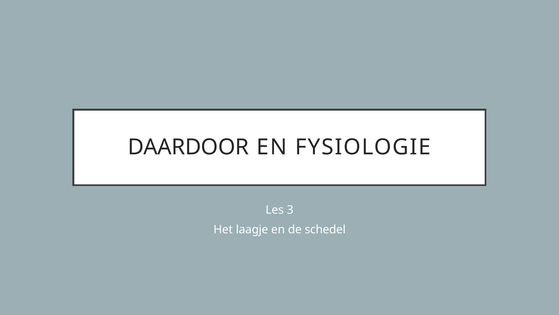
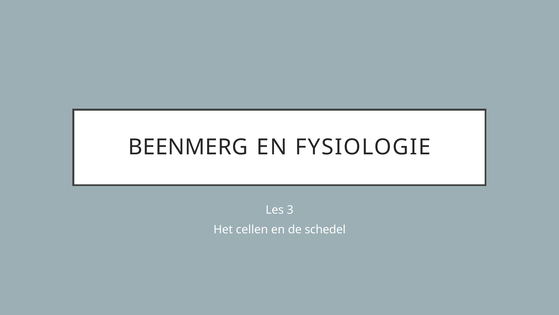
DAARDOOR: DAARDOOR -> BEENMERG
laagje: laagje -> cellen
